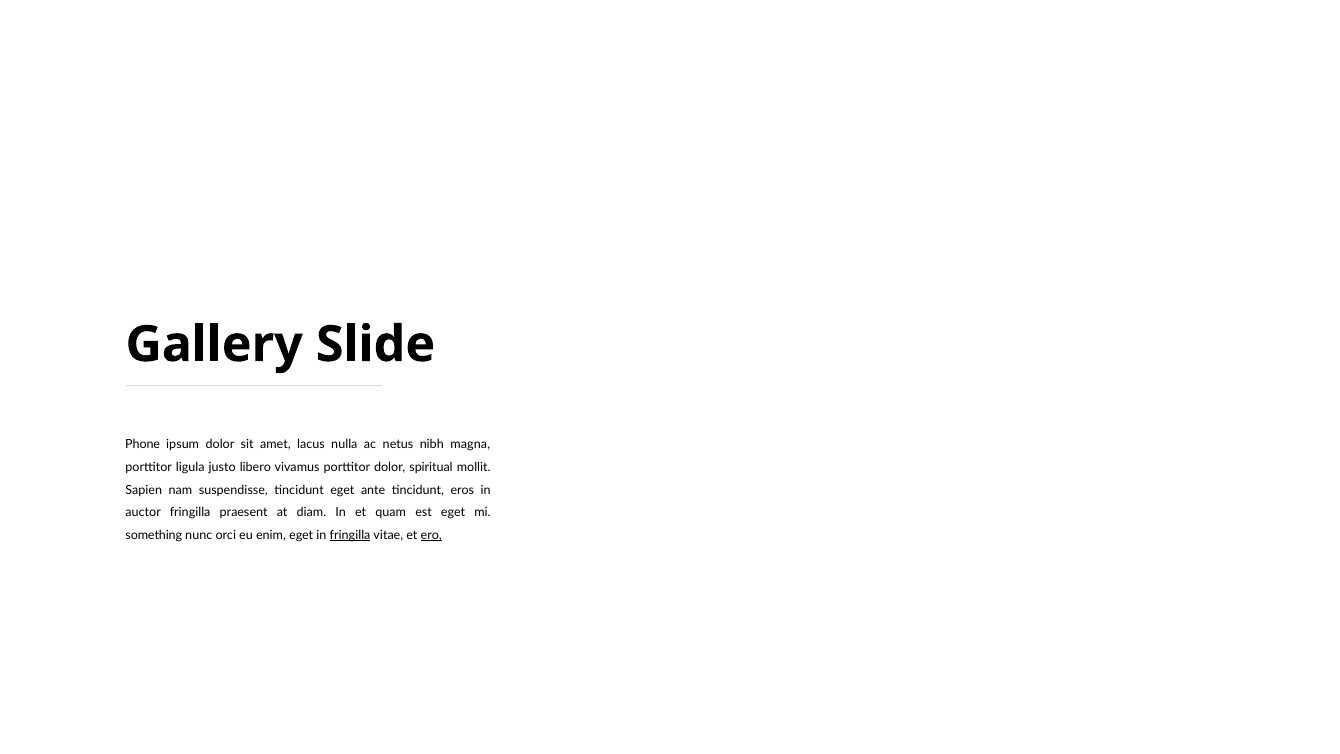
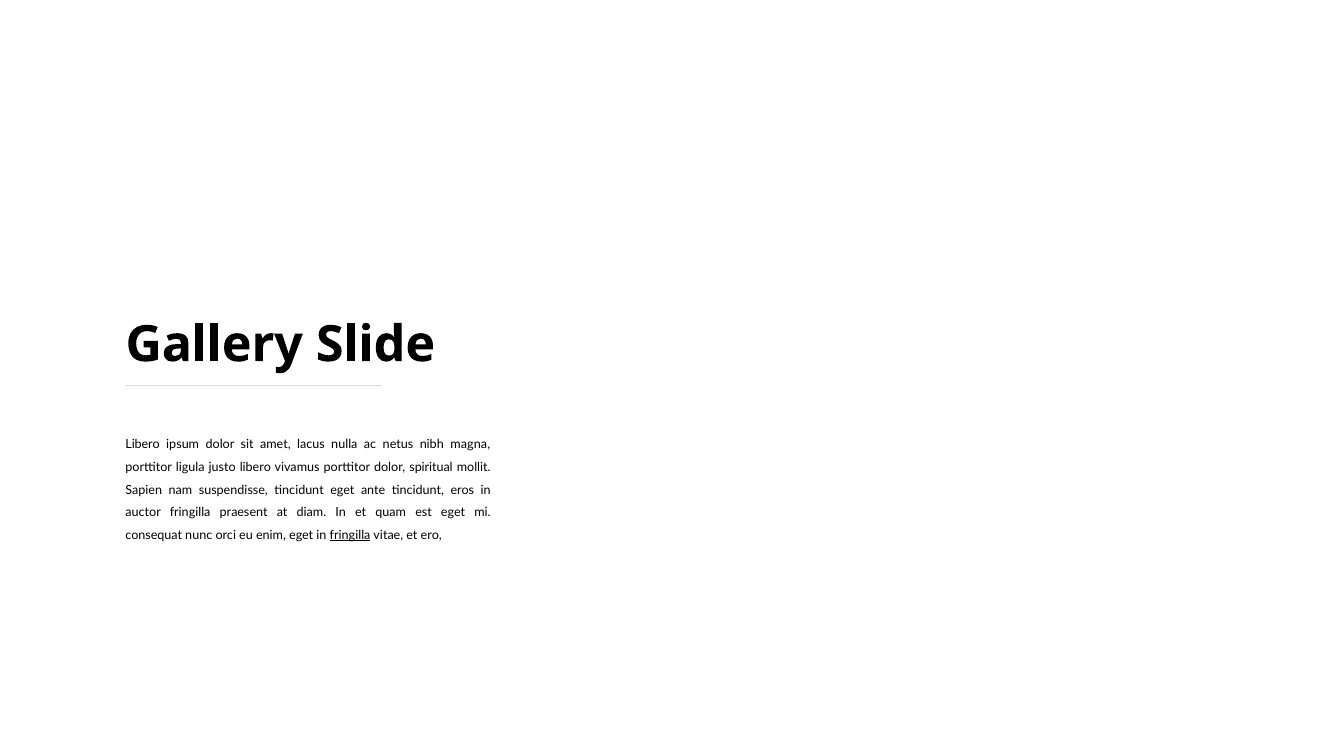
Phone at (143, 445): Phone -> Libero
something: something -> consequat
ero underline: present -> none
